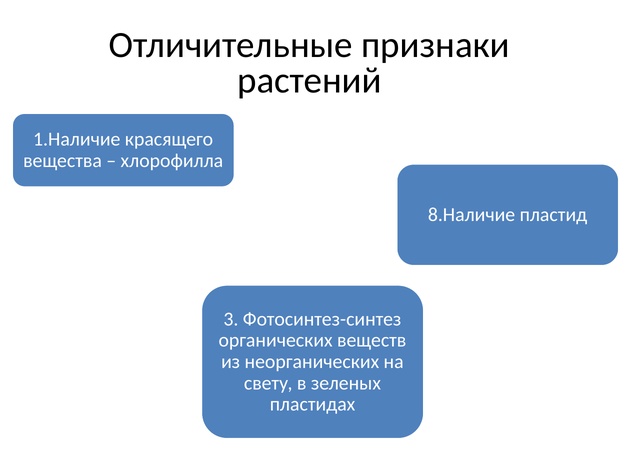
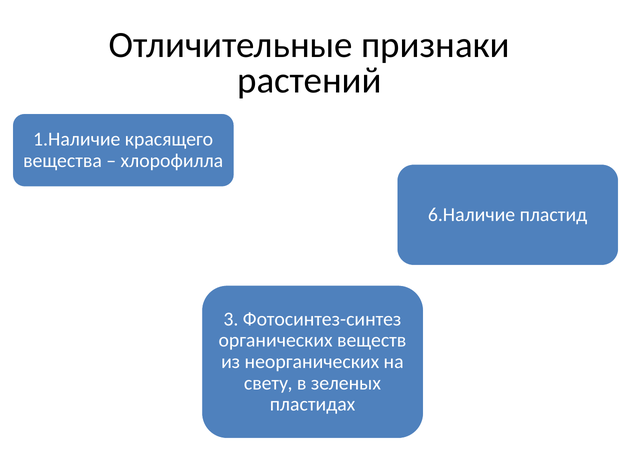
8.Наличие: 8.Наличие -> 6.Наличие
